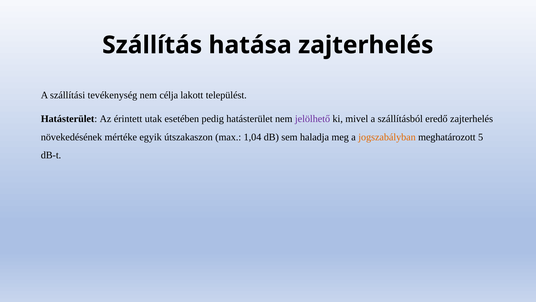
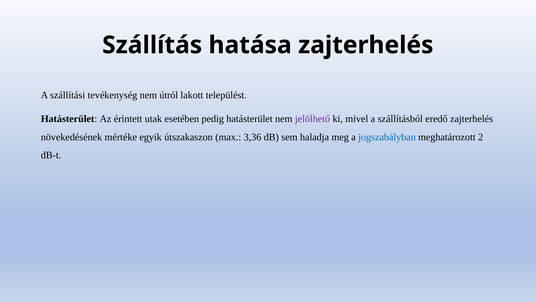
célja: célja -> útról
1,04: 1,04 -> 3,36
jogszabályban colour: orange -> blue
5: 5 -> 2
